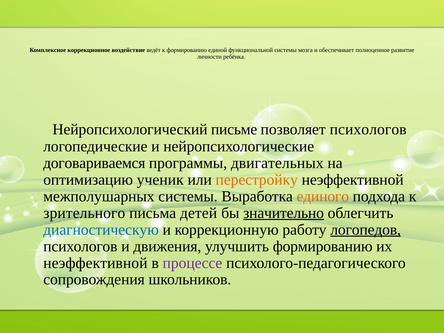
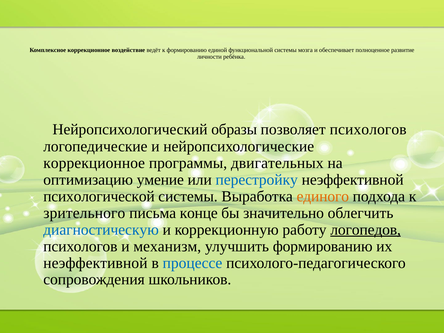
письме: письме -> образы
договариваемся at (94, 163): договариваемся -> коррекционное
ученик: ученик -> умение
перестройку colour: orange -> blue
межполушарных: межполушарных -> психологической
детей: детей -> конце
значительно underline: present -> none
движения: движения -> механизм
процессе colour: purple -> blue
